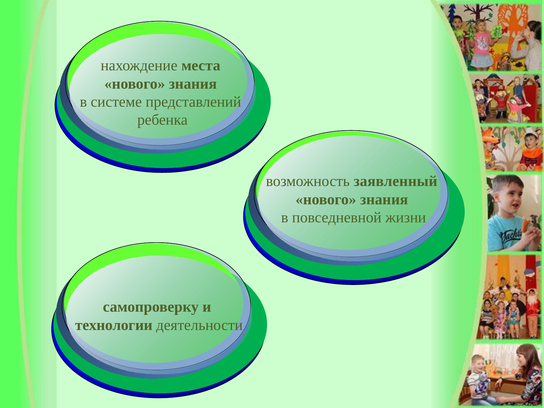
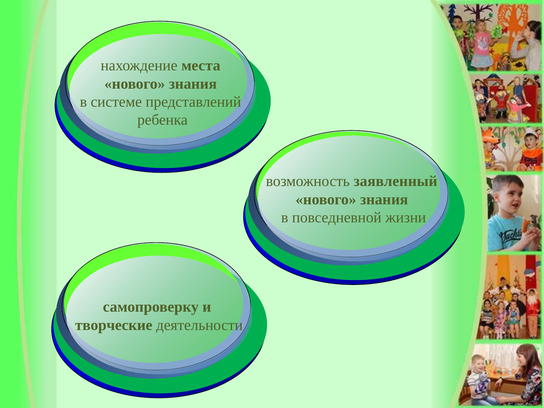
технологии: технологии -> творческие
